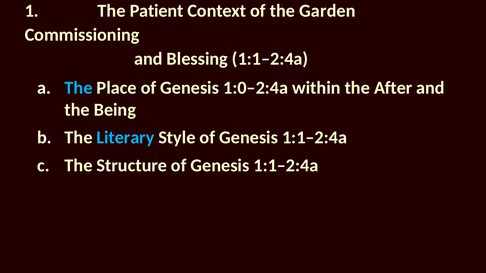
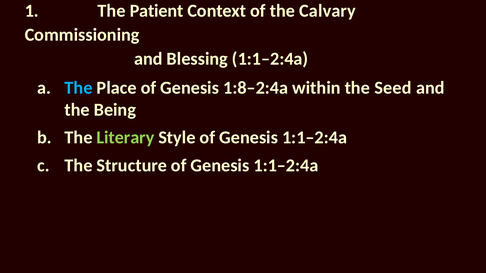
Garden: Garden -> Calvary
1:0–2:4a: 1:0–2:4a -> 1:8–2:4a
After: After -> Seed
Literary colour: light blue -> light green
